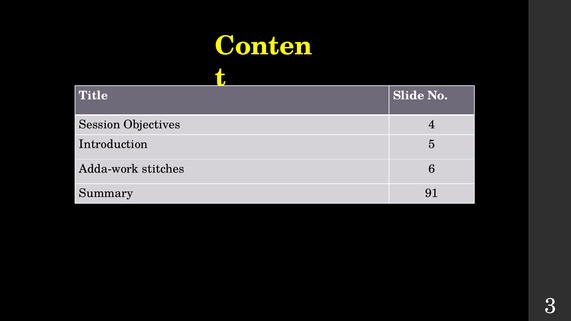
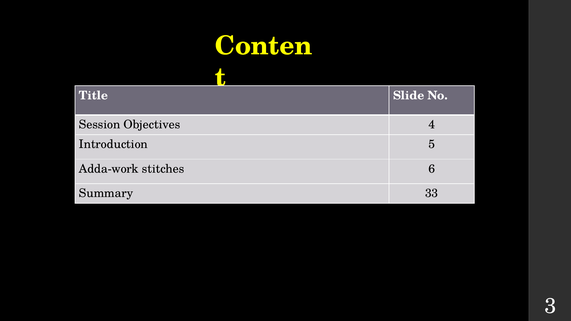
91: 91 -> 33
